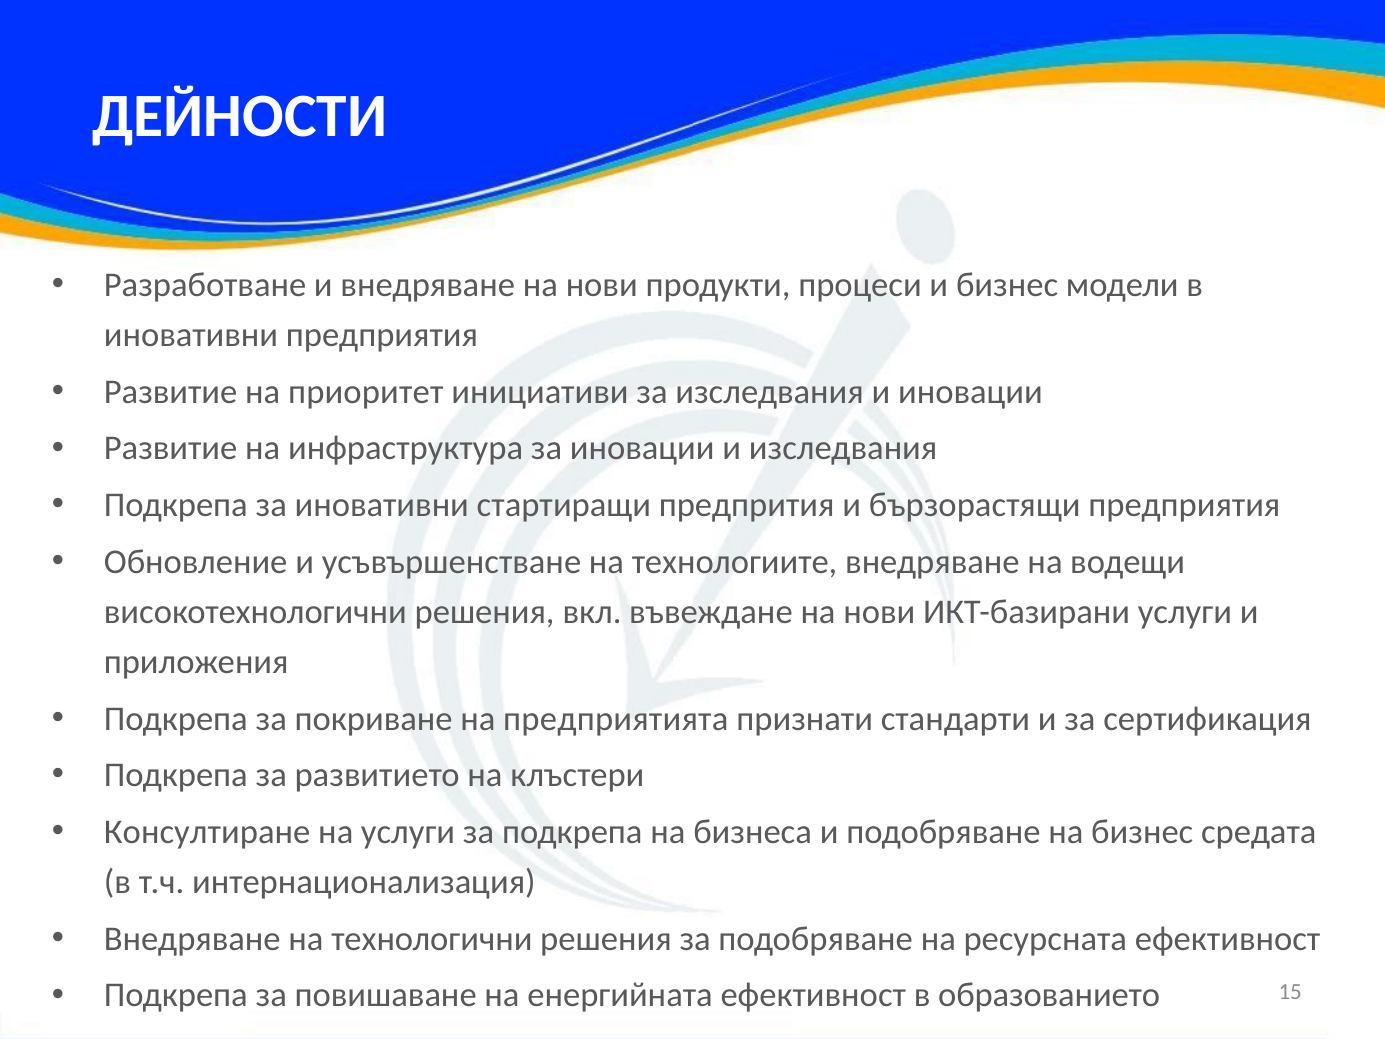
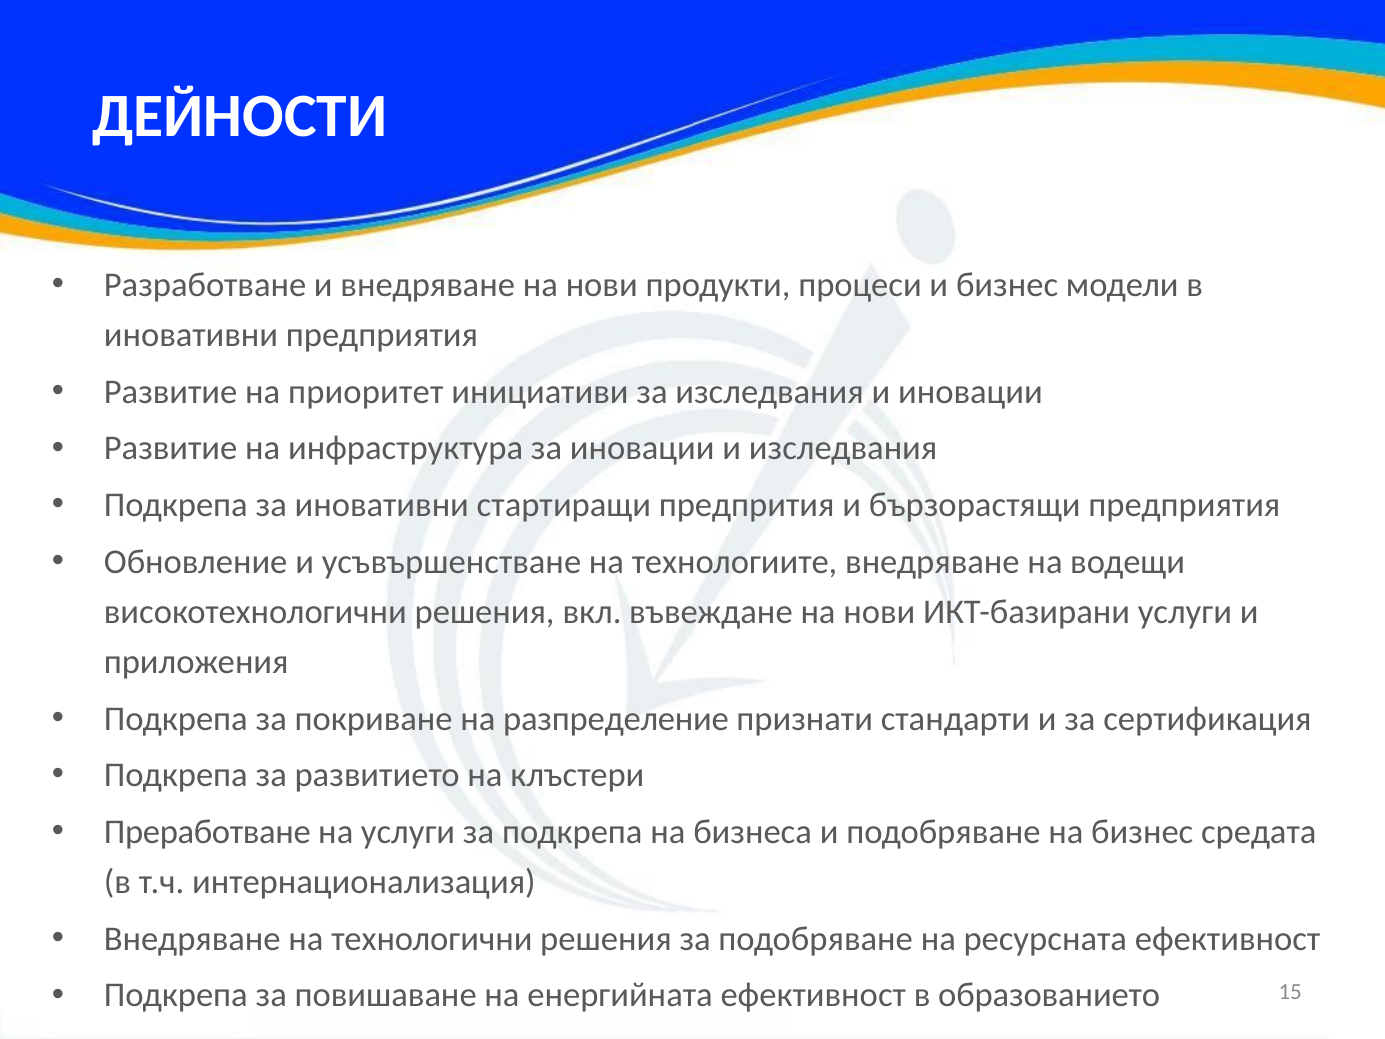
предприятията: предприятията -> разпределение
Консултиране: Консултиране -> Преработване
